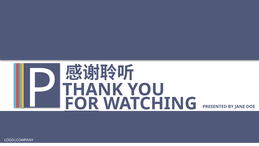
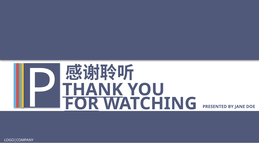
THANK underline: none -> present
